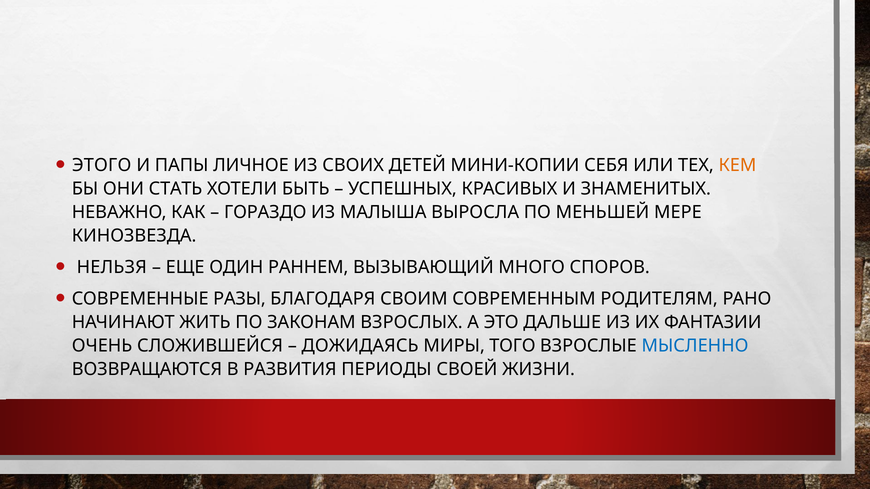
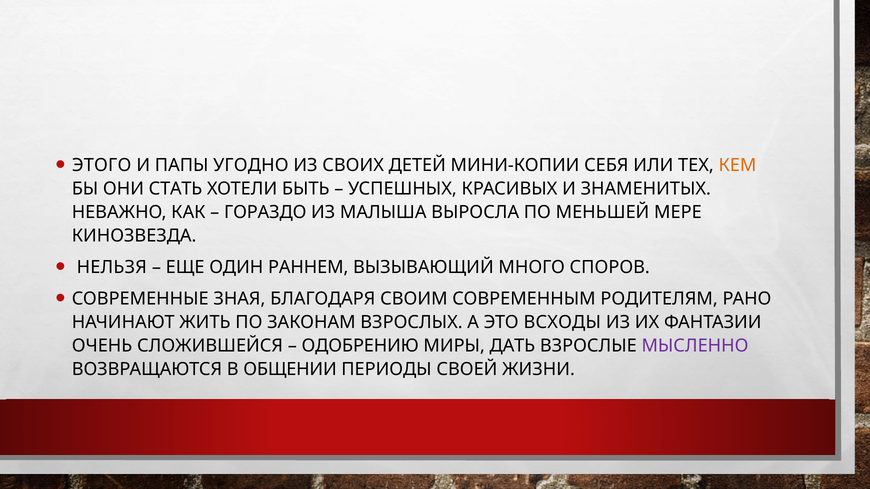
ЛИЧНОЕ: ЛИЧНОЕ -> УГОДНО
РАЗЫ: РАЗЫ -> ЗНАЯ
ДАЛЬШЕ: ДАЛЬШЕ -> ВСХОДЫ
ДОЖИДАЯСЬ: ДОЖИДАЯСЬ -> ОДОБРЕНИЮ
ТОГО: ТОГО -> ДАТЬ
МЫСЛЕННО colour: blue -> purple
РАЗВИТИЯ: РАЗВИТИЯ -> ОБЩЕНИИ
